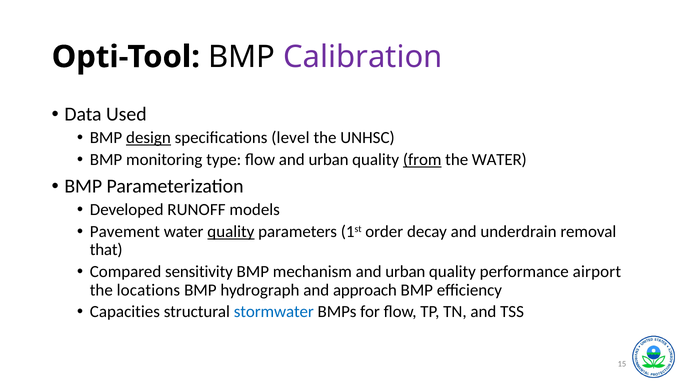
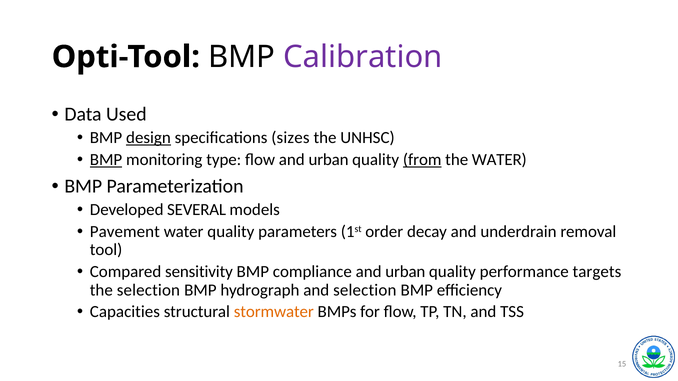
level: level -> sizes
BMP at (106, 160) underline: none -> present
RUNOFF: RUNOFF -> SEVERAL
quality at (231, 232) underline: present -> none
that: that -> tool
mechanism: mechanism -> compliance
airport: airport -> targets
the locations: locations -> selection
and approach: approach -> selection
stormwater colour: blue -> orange
